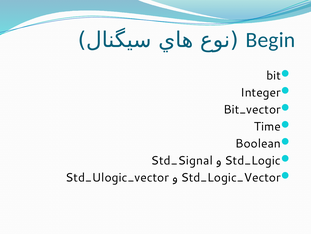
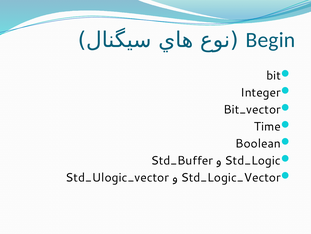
Std_Signal: Std_Signal -> Std_Buffer
